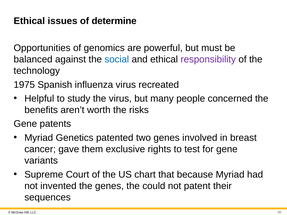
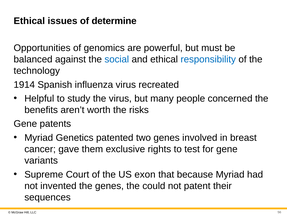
responsibility colour: purple -> blue
1975: 1975 -> 1914
chart: chart -> exon
